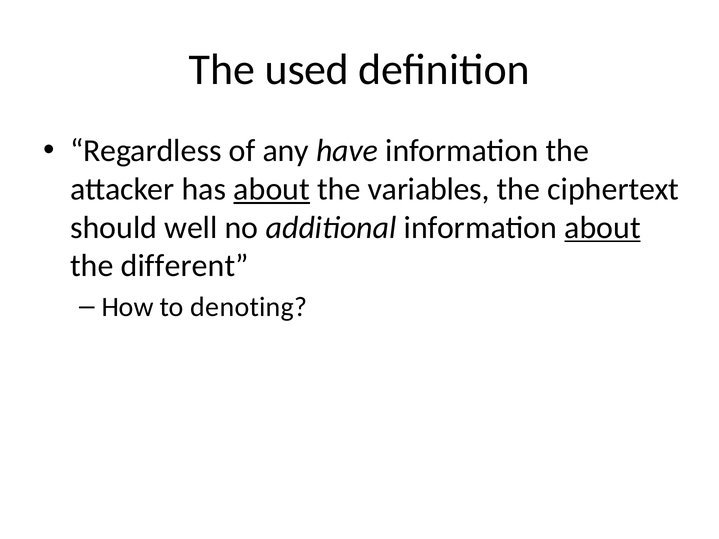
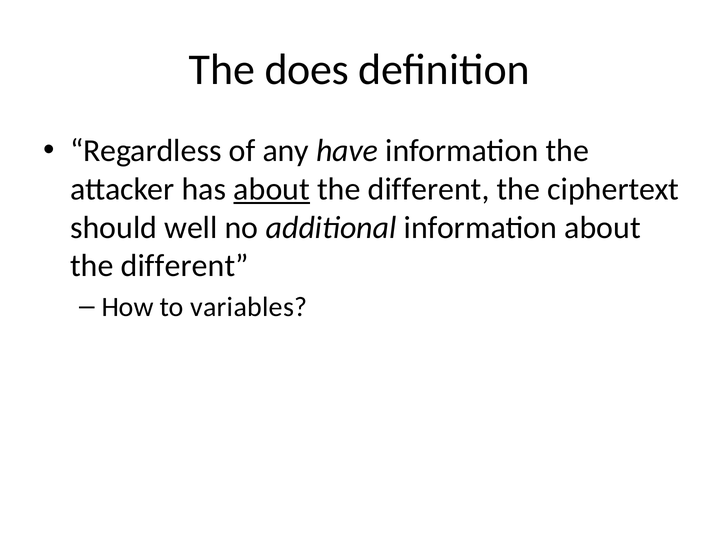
used: used -> does
variables at (429, 189): variables -> different
about at (602, 228) underline: present -> none
denoting: denoting -> variables
